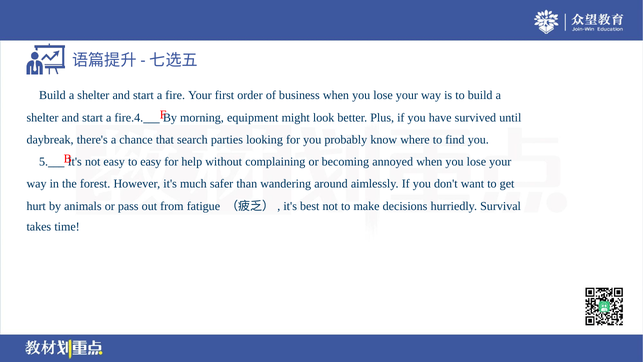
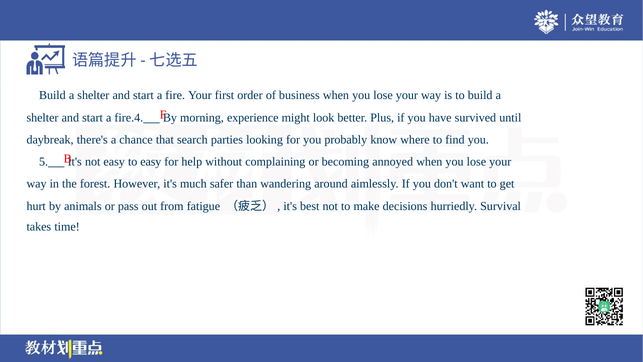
equipment: equipment -> experience
